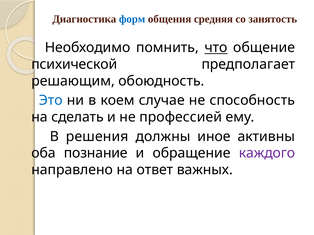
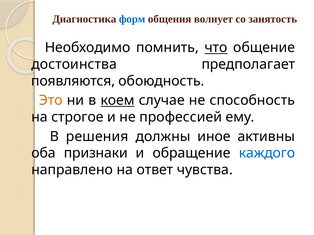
средняя: средняя -> волнует
психической: психической -> достоинства
решающим: решающим -> появляются
Это colour: blue -> orange
коем underline: none -> present
сделать: сделать -> строгое
познание: познание -> признаки
каждого colour: purple -> blue
важных: важных -> чувства
